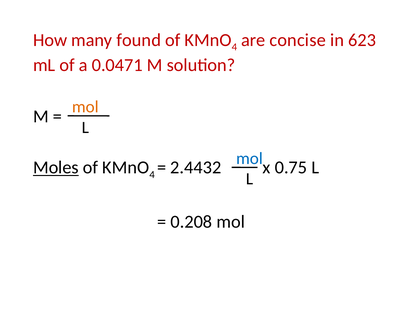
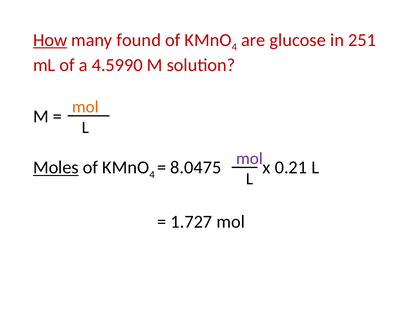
How underline: none -> present
concise: concise -> glucose
623: 623 -> 251
0.0471: 0.0471 -> 4.5990
mol at (249, 158) colour: blue -> purple
2.4432: 2.4432 -> 8.0475
0.75: 0.75 -> 0.21
0.208: 0.208 -> 1.727
